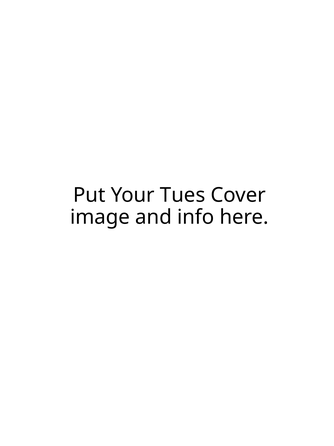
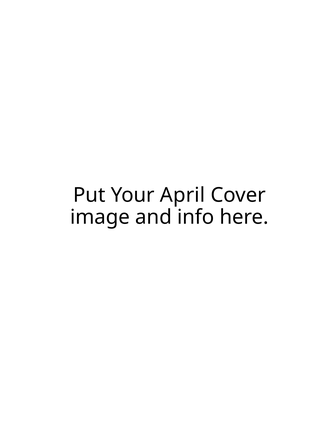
Tues: Tues -> April
